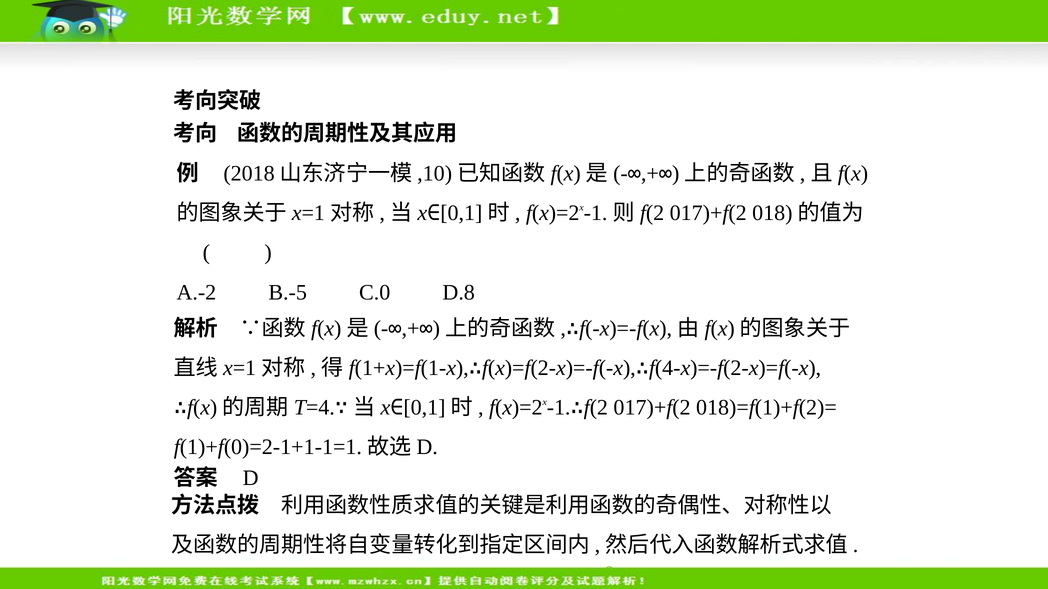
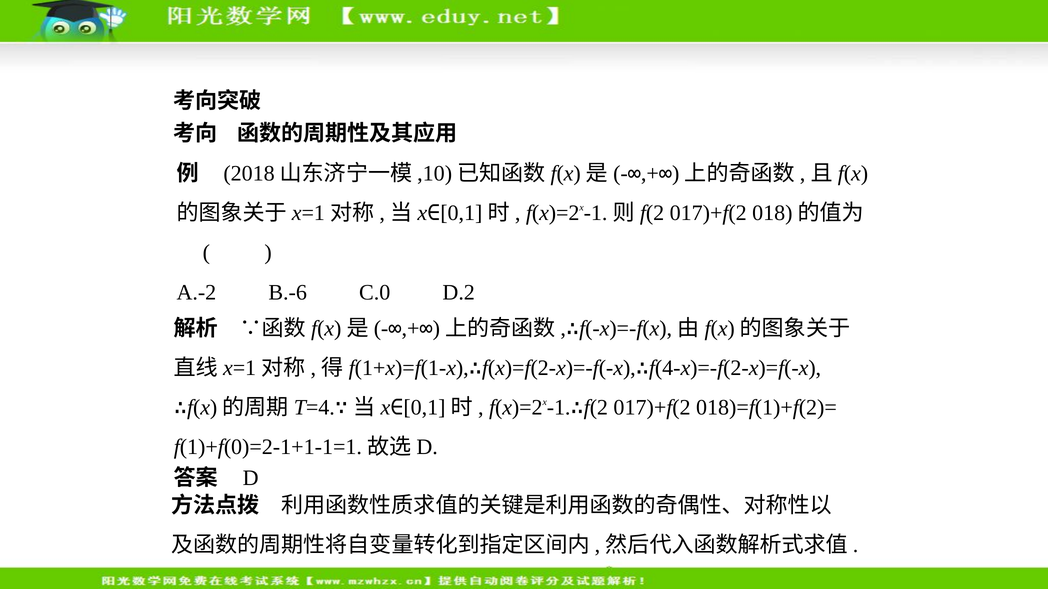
B.-5: B.-5 -> B.-6
D.8: D.8 -> D.2
